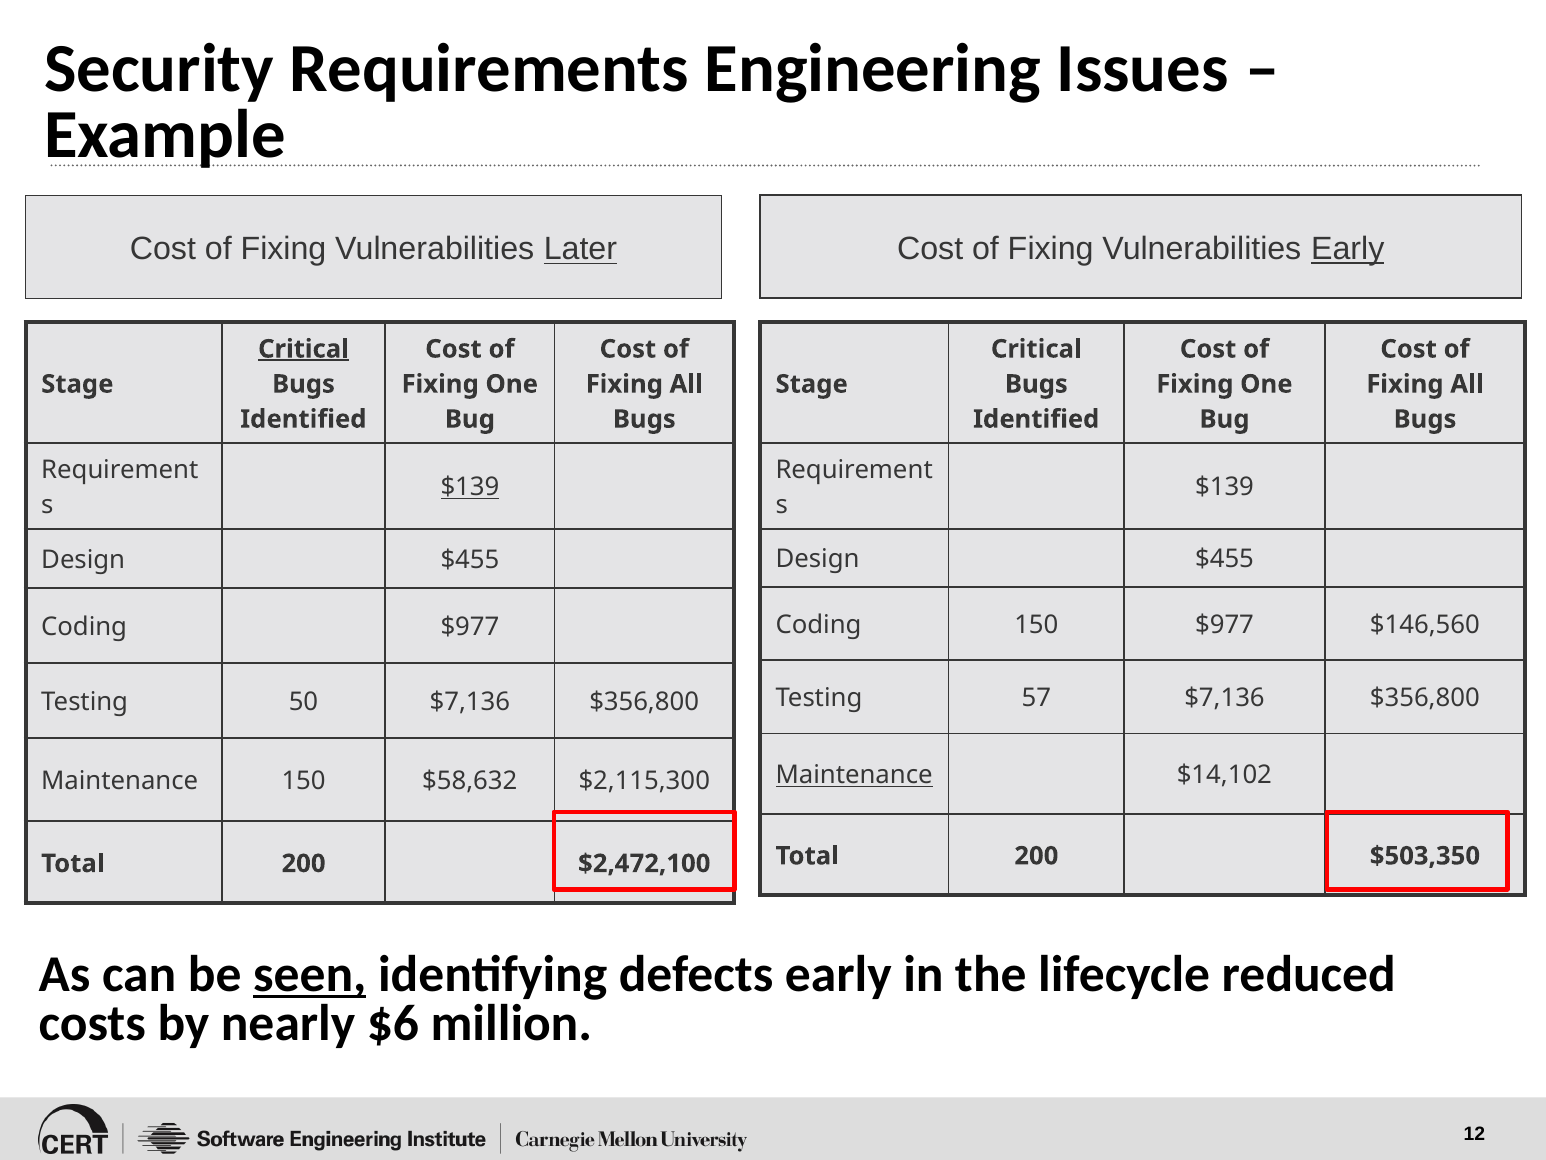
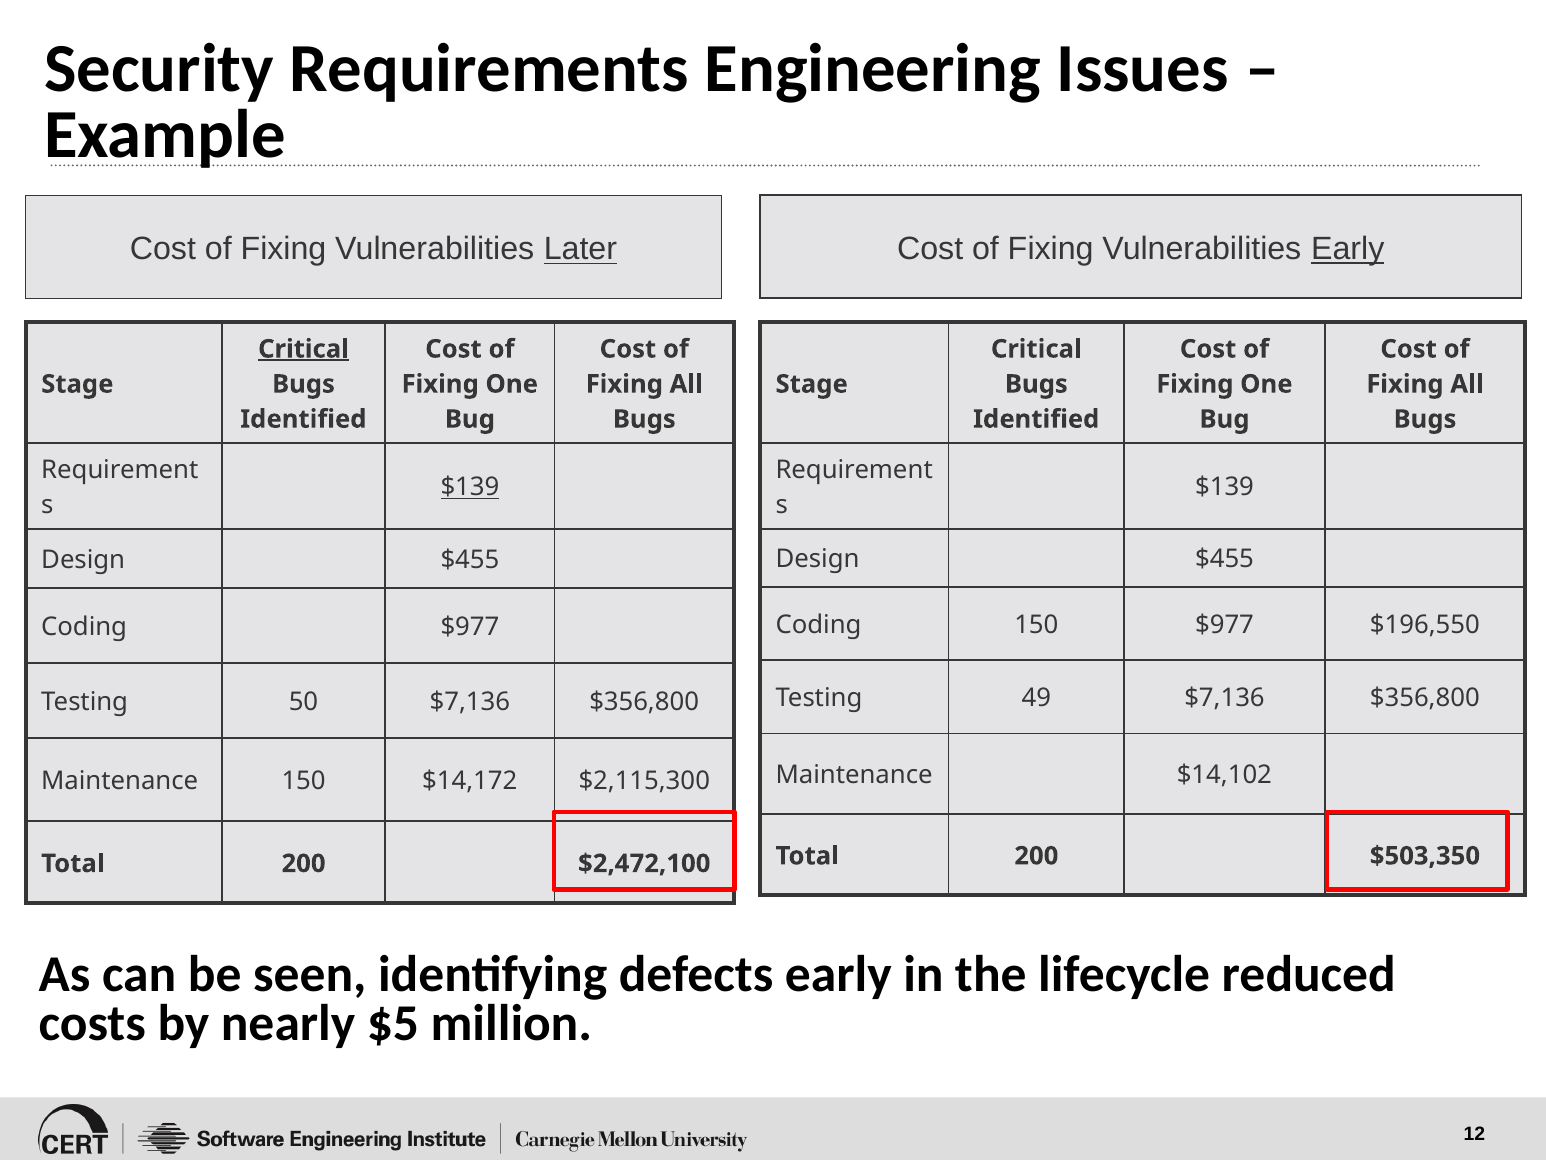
$146,560: $146,560 -> $196,550
57: 57 -> 49
Maintenance at (854, 775) underline: present -> none
$58,632: $58,632 -> $14,172
seen underline: present -> none
$6: $6 -> $5
